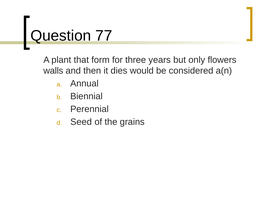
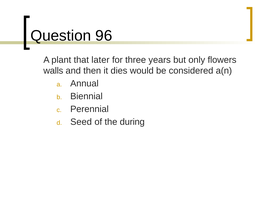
77: 77 -> 96
form: form -> later
grains: grains -> during
